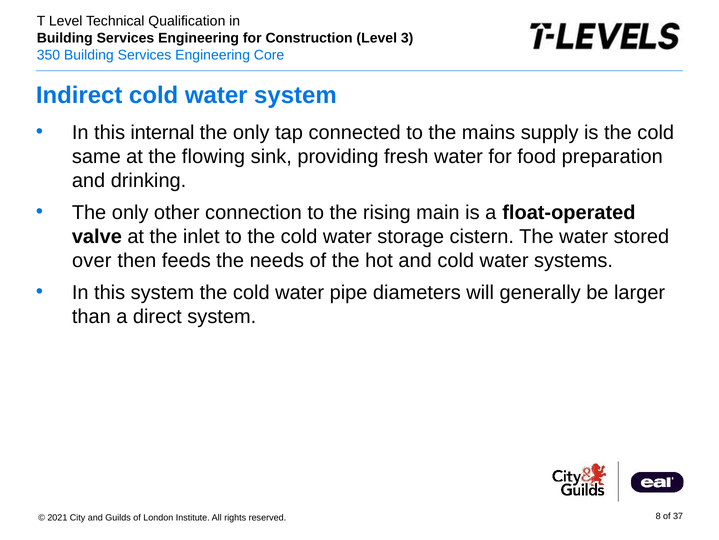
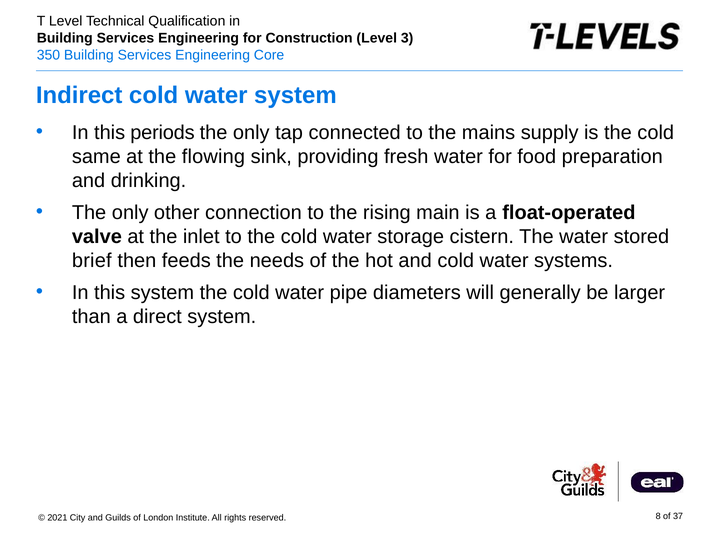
internal: internal -> periods
over: over -> brief
